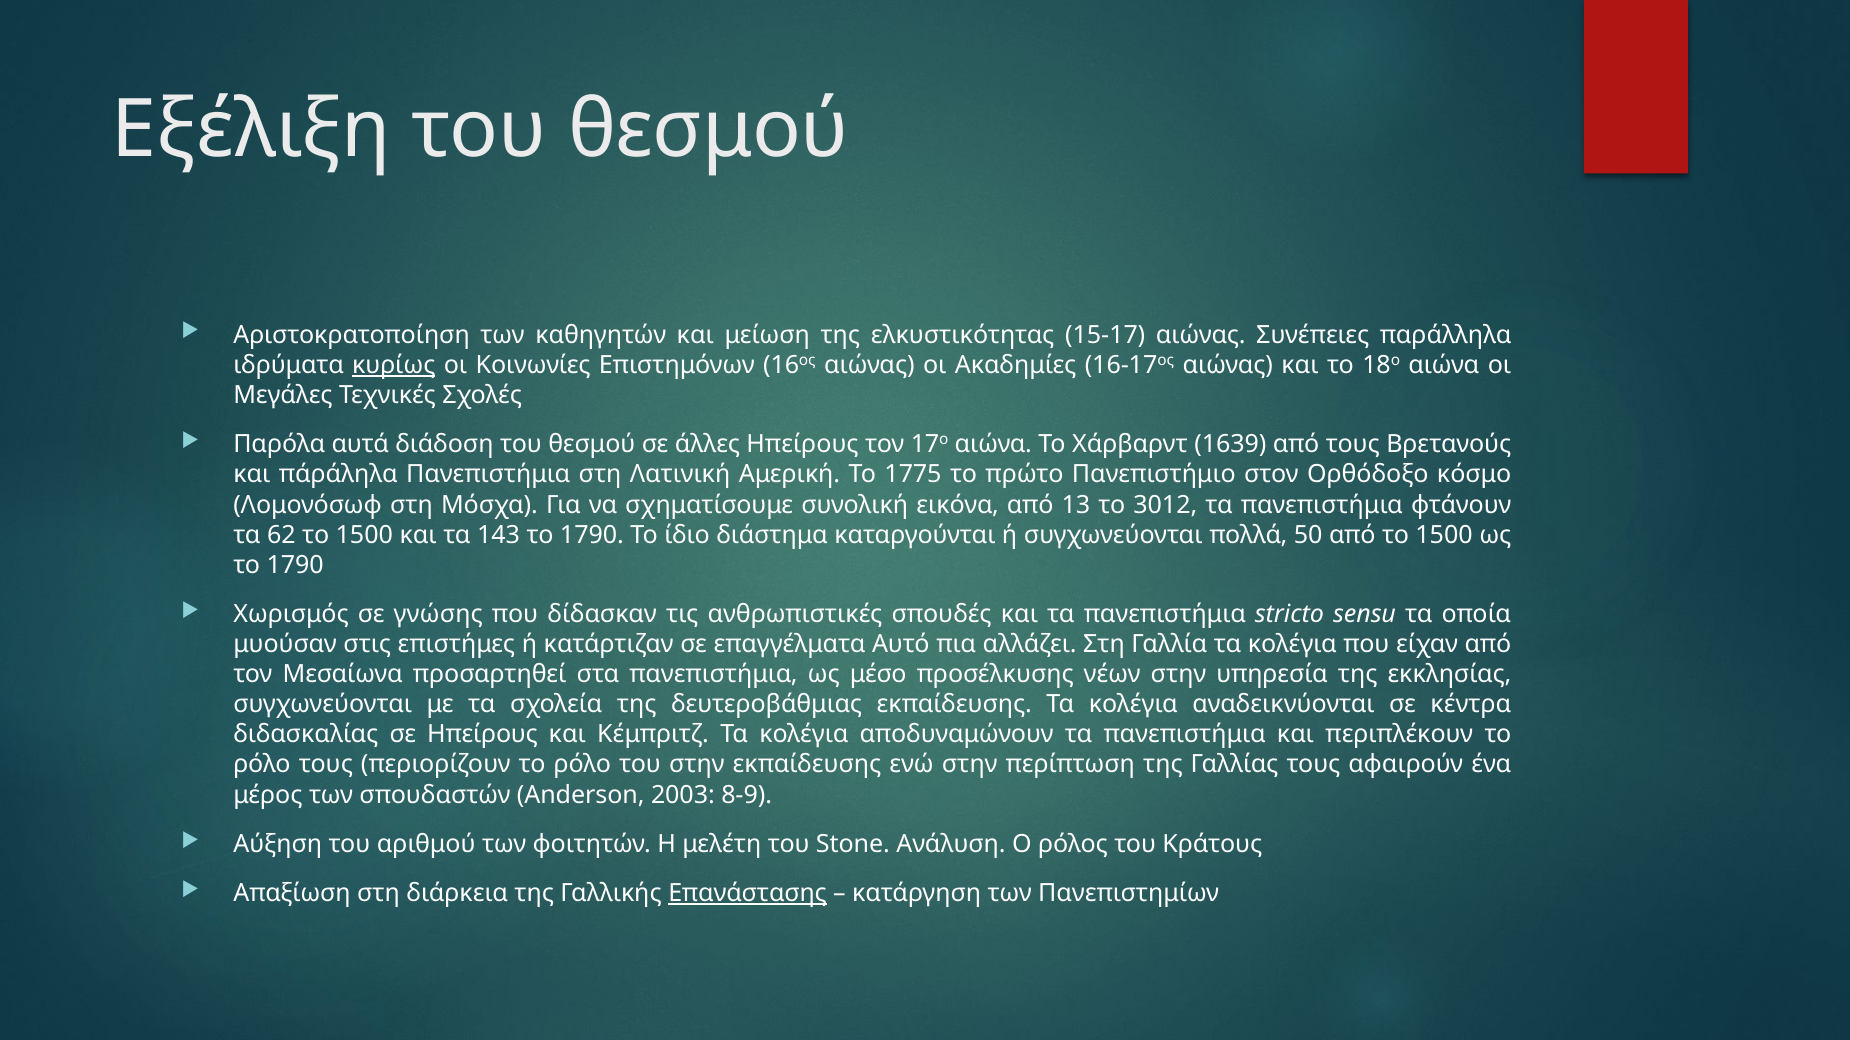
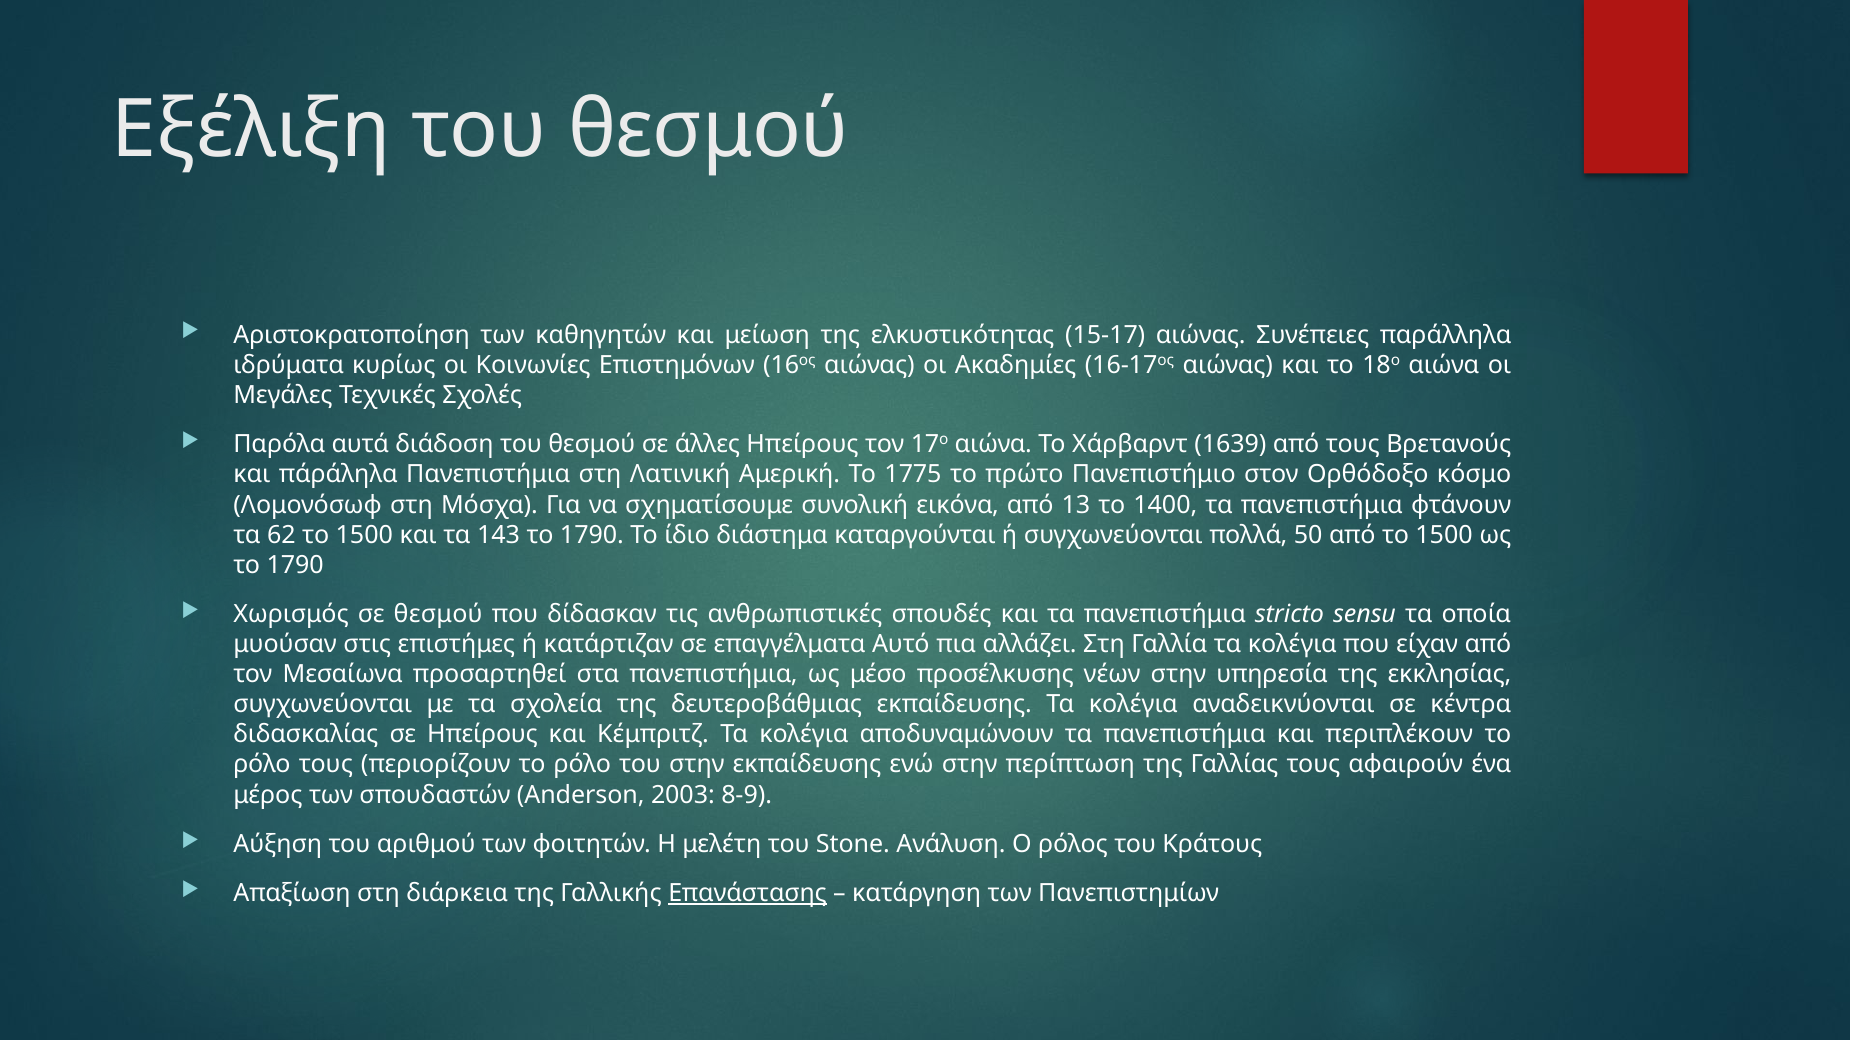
κυρίως underline: present -> none
3012: 3012 -> 1400
σε γνώσης: γνώσης -> θεσμού
